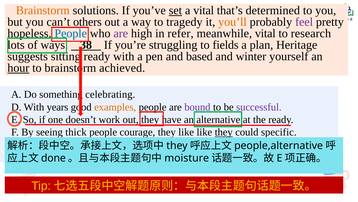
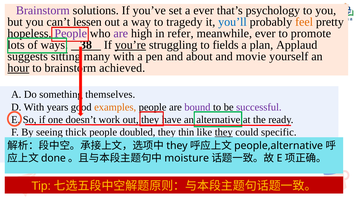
Brainstorm at (43, 10) colour: orange -> purple
set underline: present -> none
a vital: vital -> ever
determined: determined -> psychology
others: others -> lessen
you’ll colour: orange -> blue
feel colour: purple -> orange
People at (71, 33) colour: blue -> purple
meanwhile vital: vital -> ever
research: research -> promote
you’re underline: none -> present
Heritage: Heritage -> Applaud
ready at (97, 56): ready -> many
based: based -> about
and winter: winter -> movie
celebrating: celebrating -> themselves
courage: courage -> doubled
they like: like -> thin
